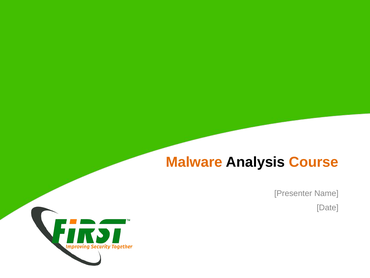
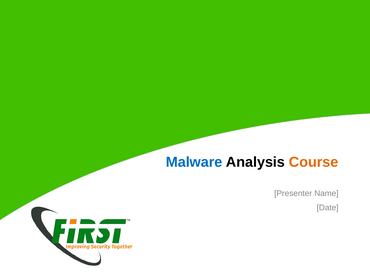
Malware colour: orange -> blue
